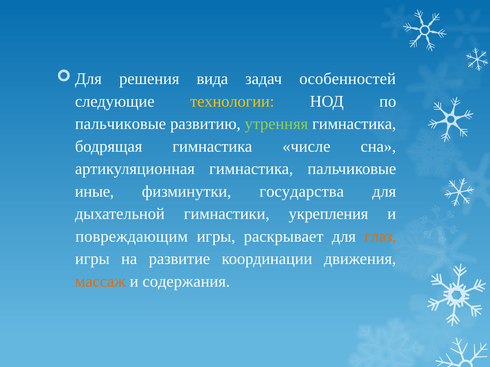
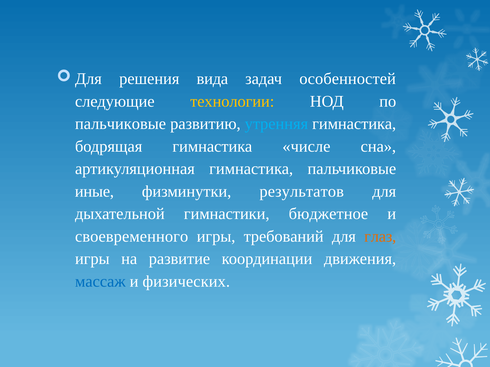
утренняя colour: light green -> light blue
государства: государства -> результатов
укрепления: укрепления -> бюджетное
повреждающим: повреждающим -> своевременного
раскрывает: раскрывает -> требований
массаж colour: orange -> blue
содержания: содержания -> физических
